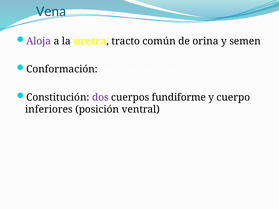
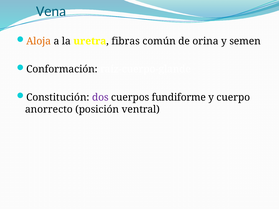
Aloja colour: purple -> orange
tracto: tracto -> fibras
inferiores: inferiores -> anorrecto
